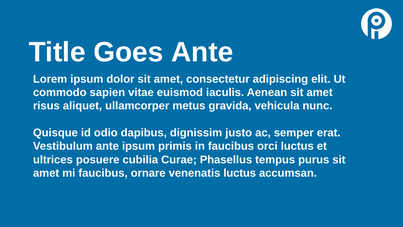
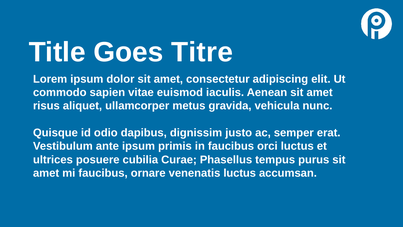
Goes Ante: Ante -> Titre
